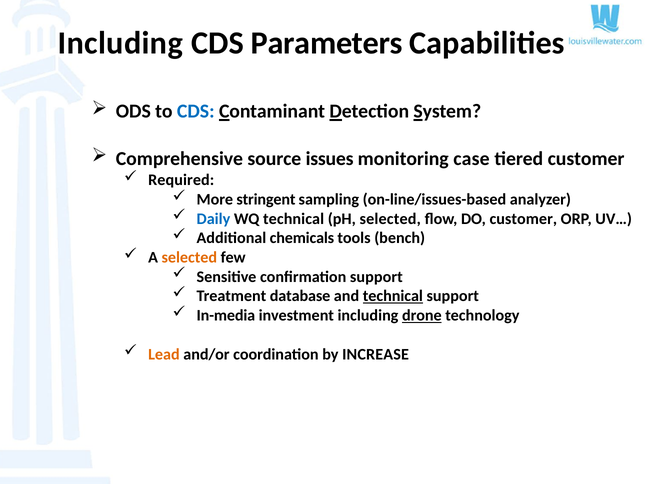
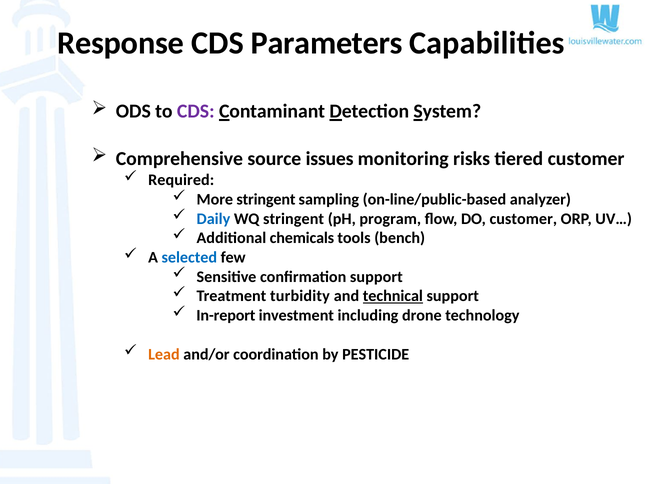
Including at (120, 43): Including -> Response
CDS at (196, 112) colour: blue -> purple
case: case -> risks
on-line/issues-based: on-line/issues-based -> on-line/public-based
WQ technical: technical -> stringent
pH selected: selected -> program
selected at (189, 258) colour: orange -> blue
database: database -> turbidity
In-media: In-media -> In-report
drone underline: present -> none
INCREASE: INCREASE -> PESTICIDE
